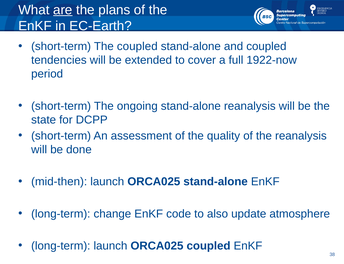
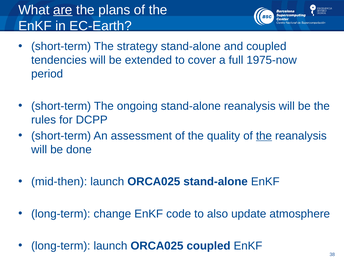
The coupled: coupled -> strategy
1922-now: 1922-now -> 1975-now
state: state -> rules
the at (264, 136) underline: none -> present
